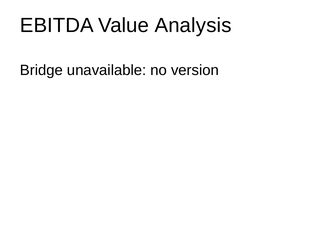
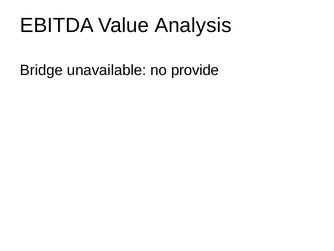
version: version -> provide
